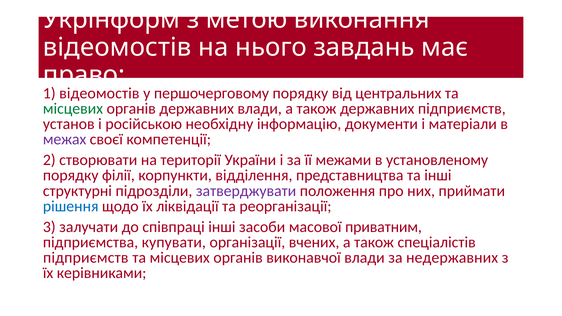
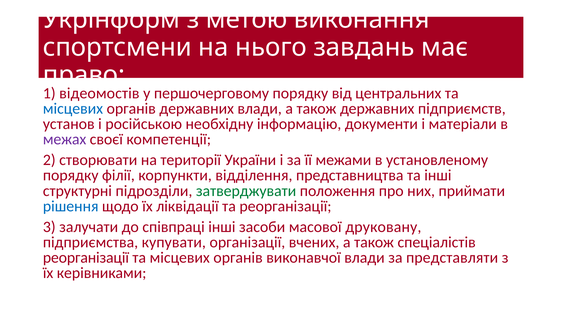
відеомостів at (117, 47): відеомостів -> спортсмени
місцевих at (73, 109) colour: green -> blue
затверджувати colour: purple -> green
приватним: приватним -> друковану
підприємств at (86, 258): підприємств -> реорганізації
недержавних: недержавних -> представляти
